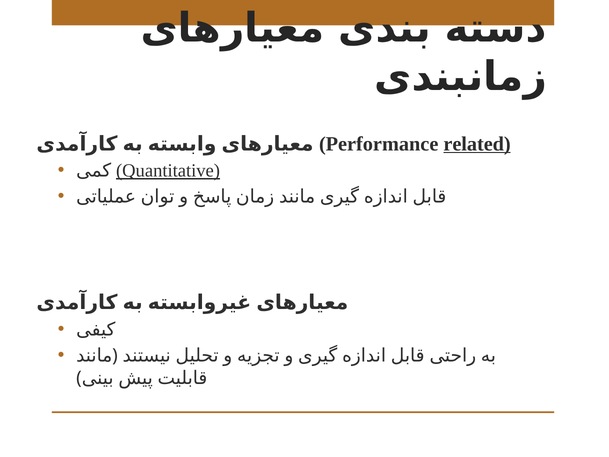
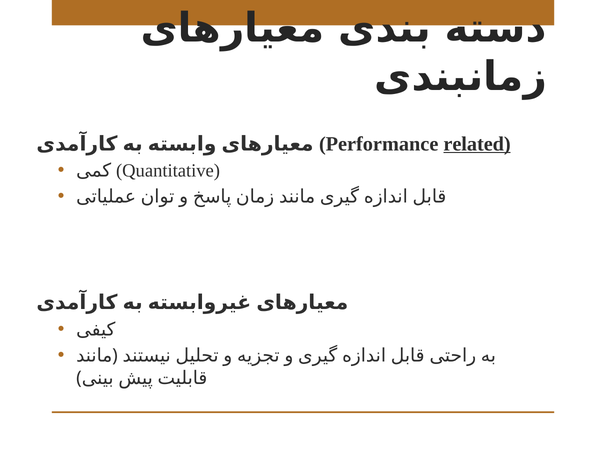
Quantitative underline: present -> none
